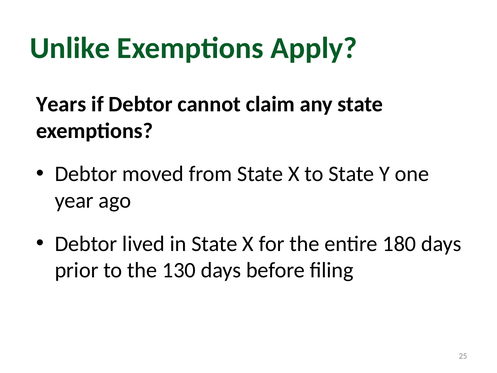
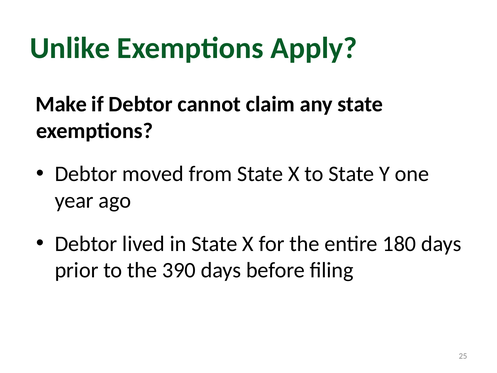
Years: Years -> Make
130: 130 -> 390
